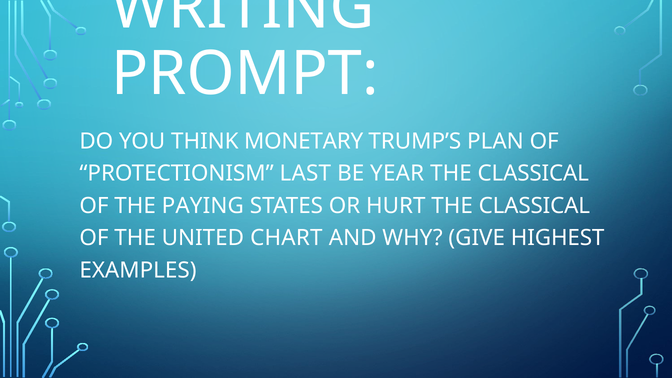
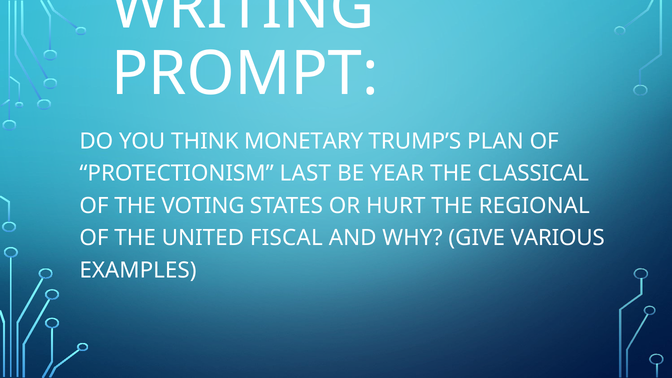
PAYING: PAYING -> VOTING
HURT THE CLASSICAL: CLASSICAL -> REGIONAL
CHART: CHART -> FISCAL
HIGHEST: HIGHEST -> VARIOUS
